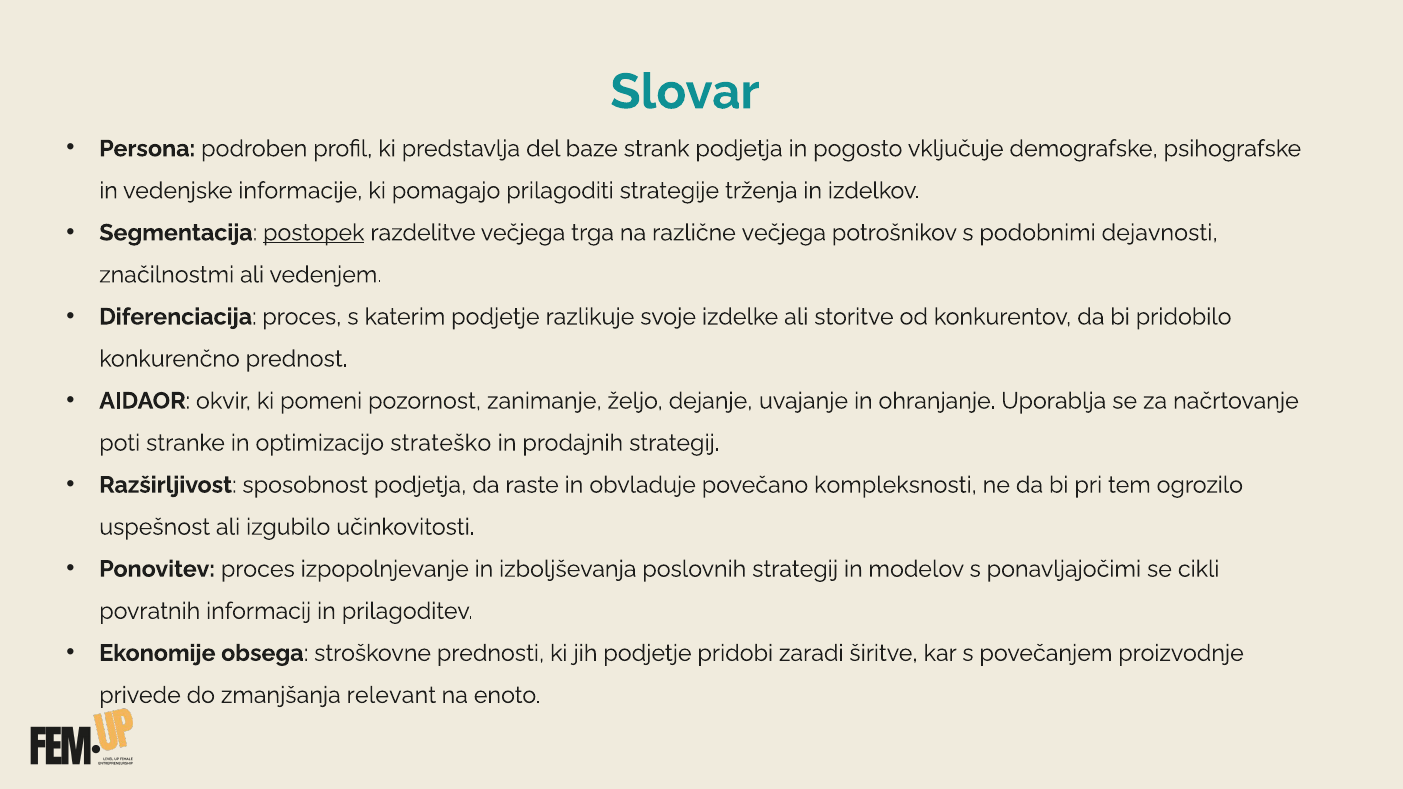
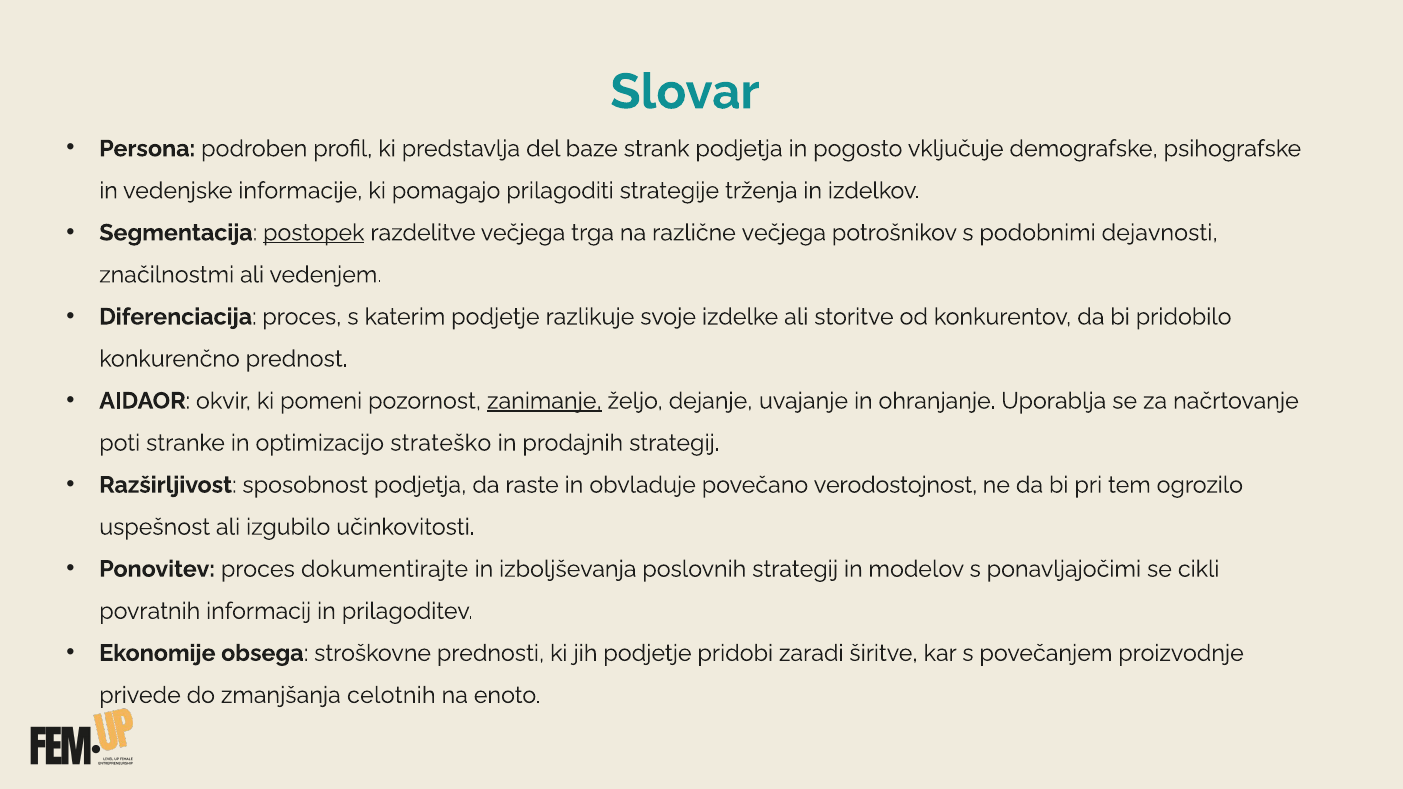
zanimanje underline: none -> present
kompleksnosti: kompleksnosti -> verodostojnost
izpopolnjevanje: izpopolnjevanje -> dokumentirajte
relevant: relevant -> celotnih
